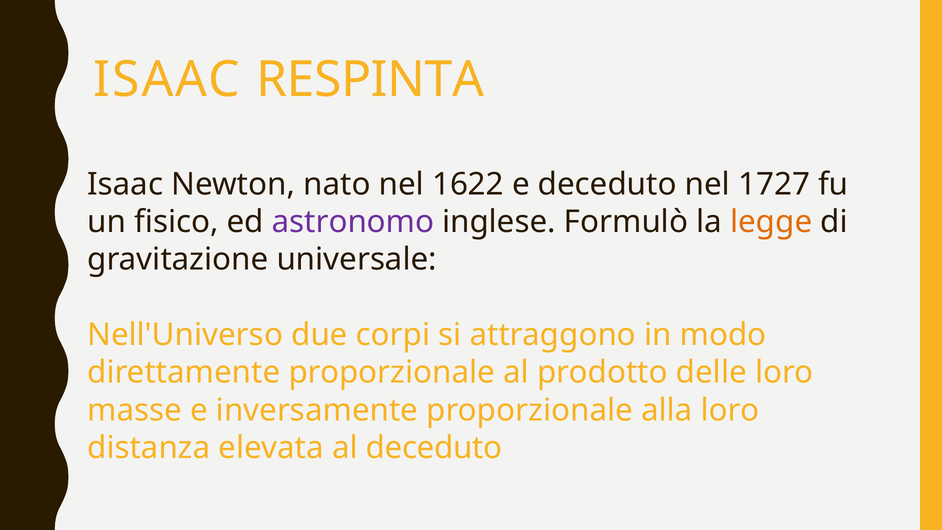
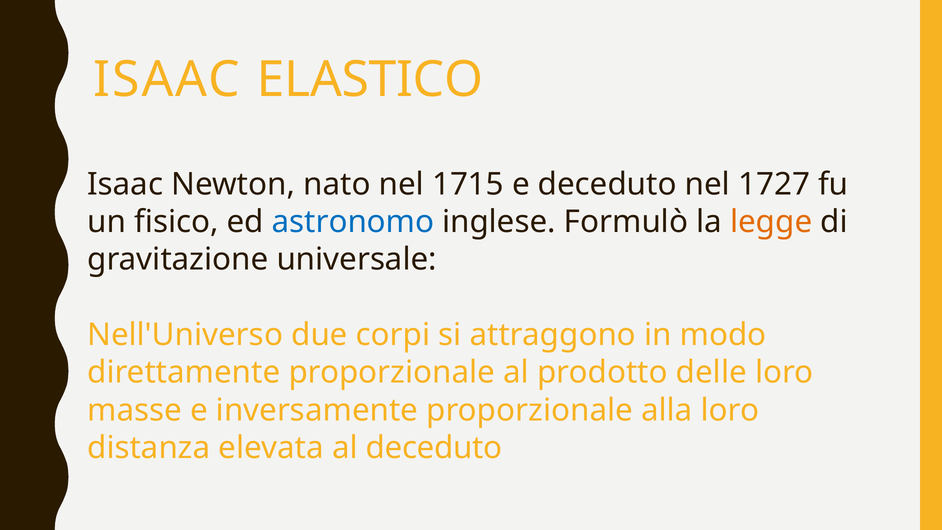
RESPINTA: RESPINTA -> ELASTICO
1622: 1622 -> 1715
astronomo colour: purple -> blue
